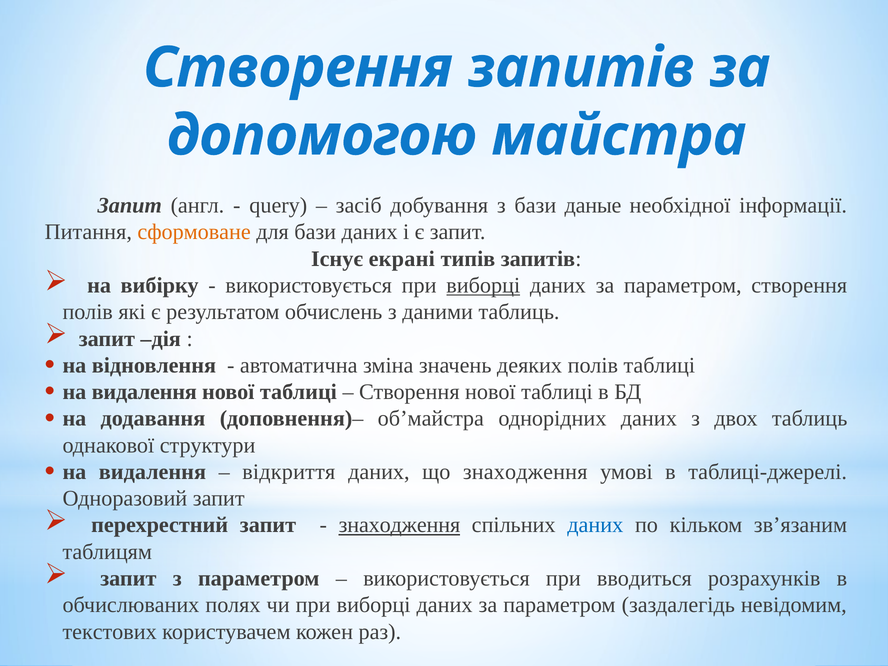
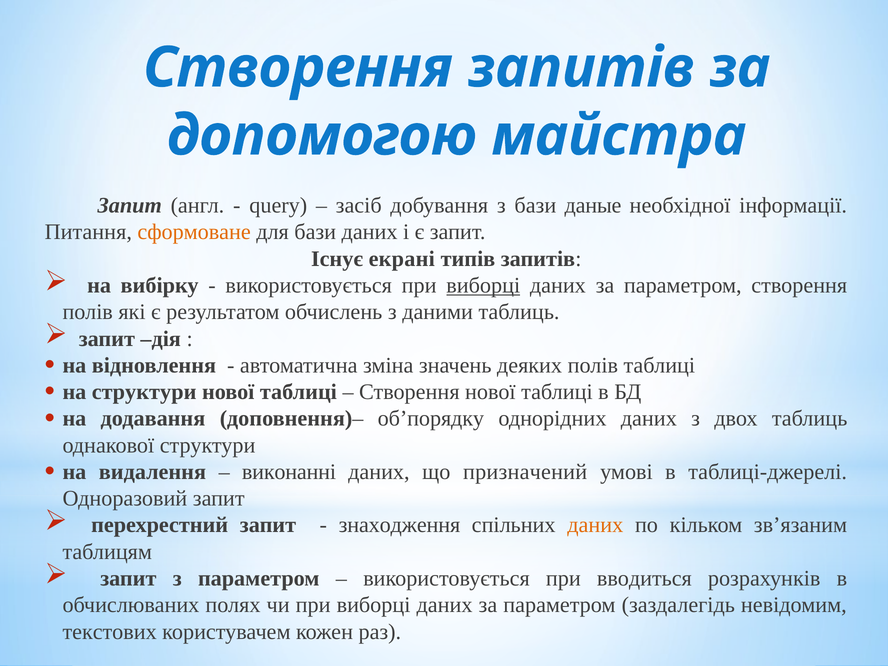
видалення at (144, 392): видалення -> структури
об’майстра: об’майстра -> об’порядку
відкриття: відкриття -> виконанні
що знаходження: знаходження -> призначений
знаходження at (399, 525) underline: present -> none
даних at (595, 525) colour: blue -> orange
